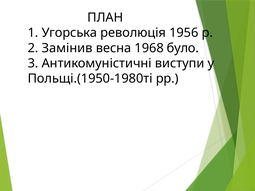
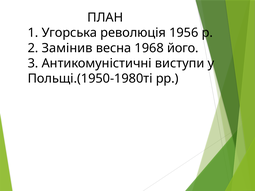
було: було -> його
